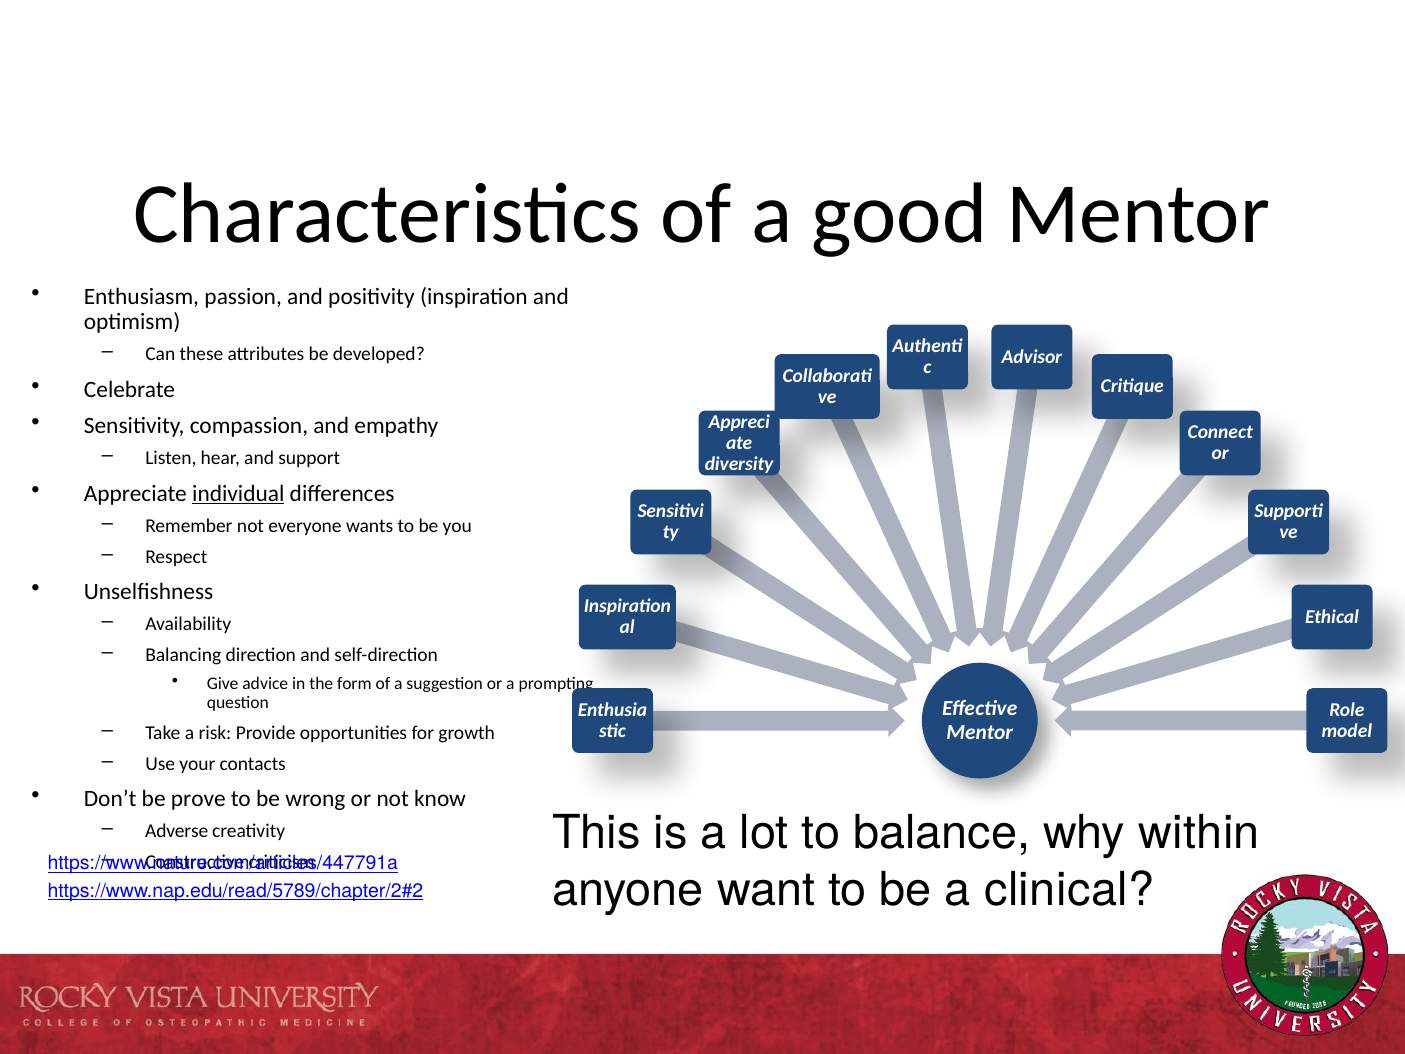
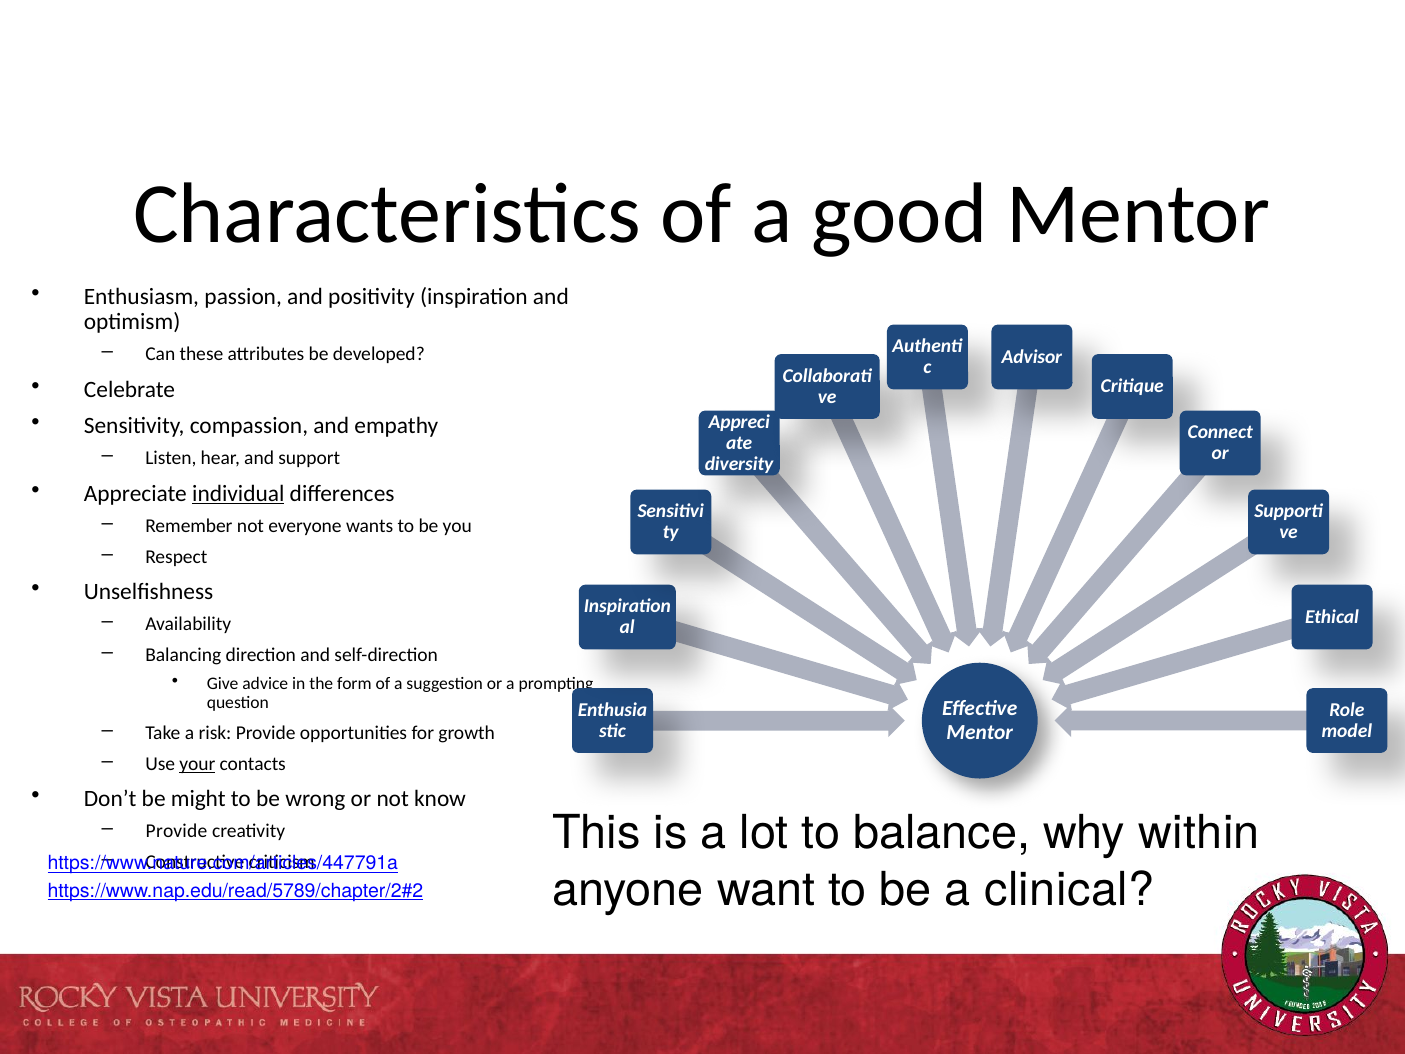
your underline: none -> present
prove: prove -> might
Adverse at (177, 831): Adverse -> Provide
